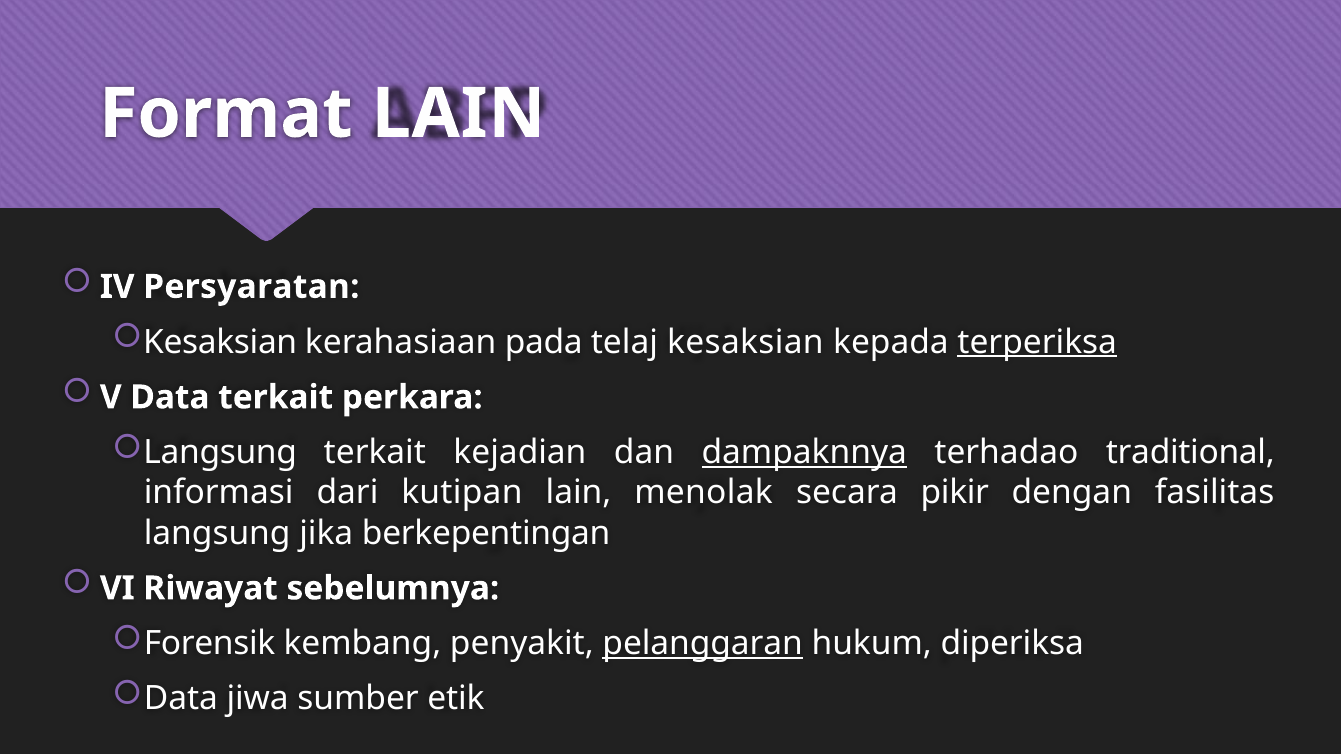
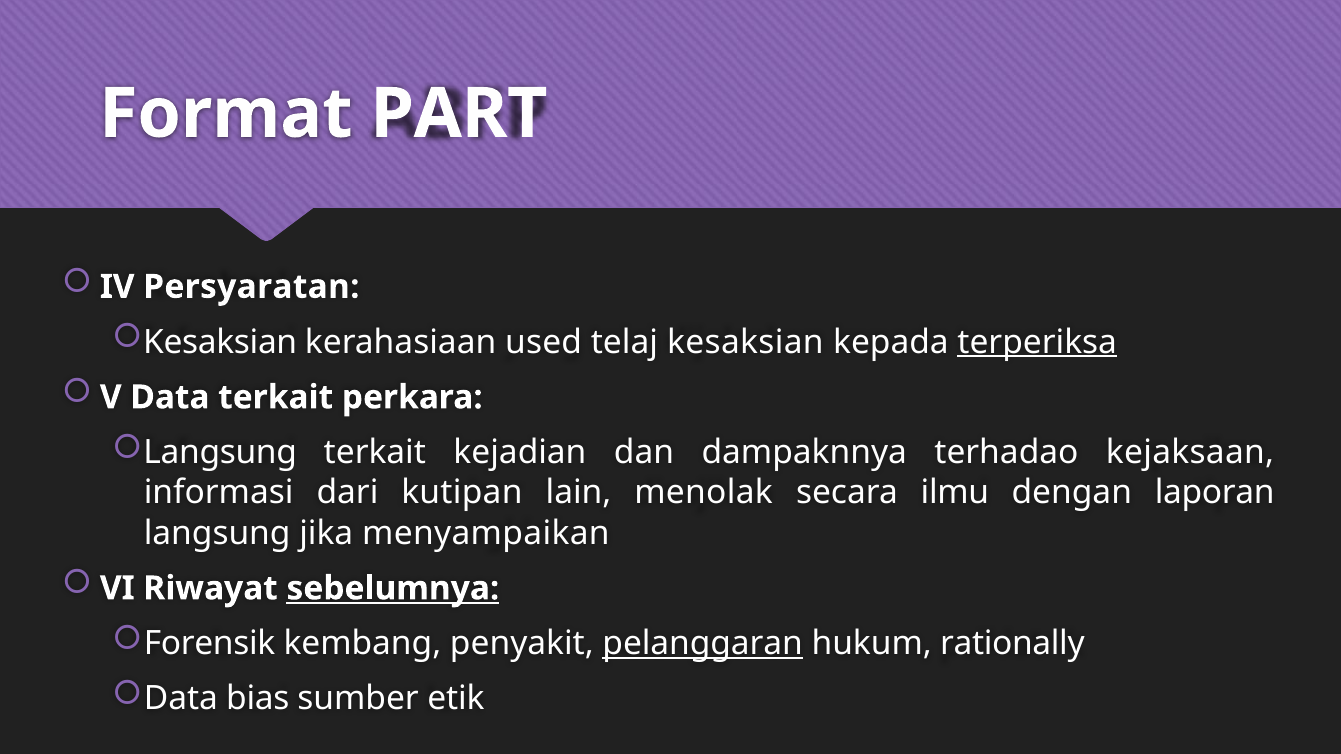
Format LAIN: LAIN -> PART
pada: pada -> used
dampaknnya underline: present -> none
traditional: traditional -> kejaksaan
pikir: pikir -> ilmu
fasilitas: fasilitas -> laporan
berkepentingan: berkepentingan -> menyampaikan
sebelumnya underline: none -> present
diperiksa: diperiksa -> rationally
jiwa: jiwa -> bias
